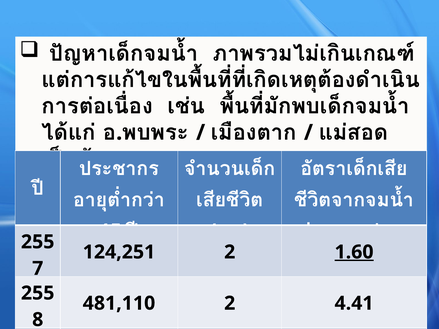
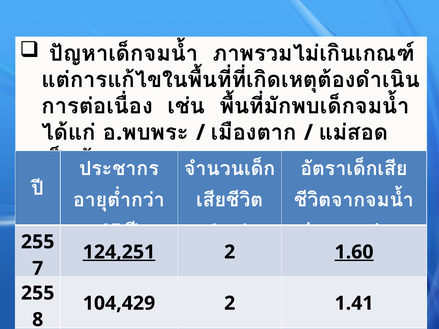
124,251 underline: none -> present
481,110: 481,110 -> 104,429
4.41: 4.41 -> 1.41
